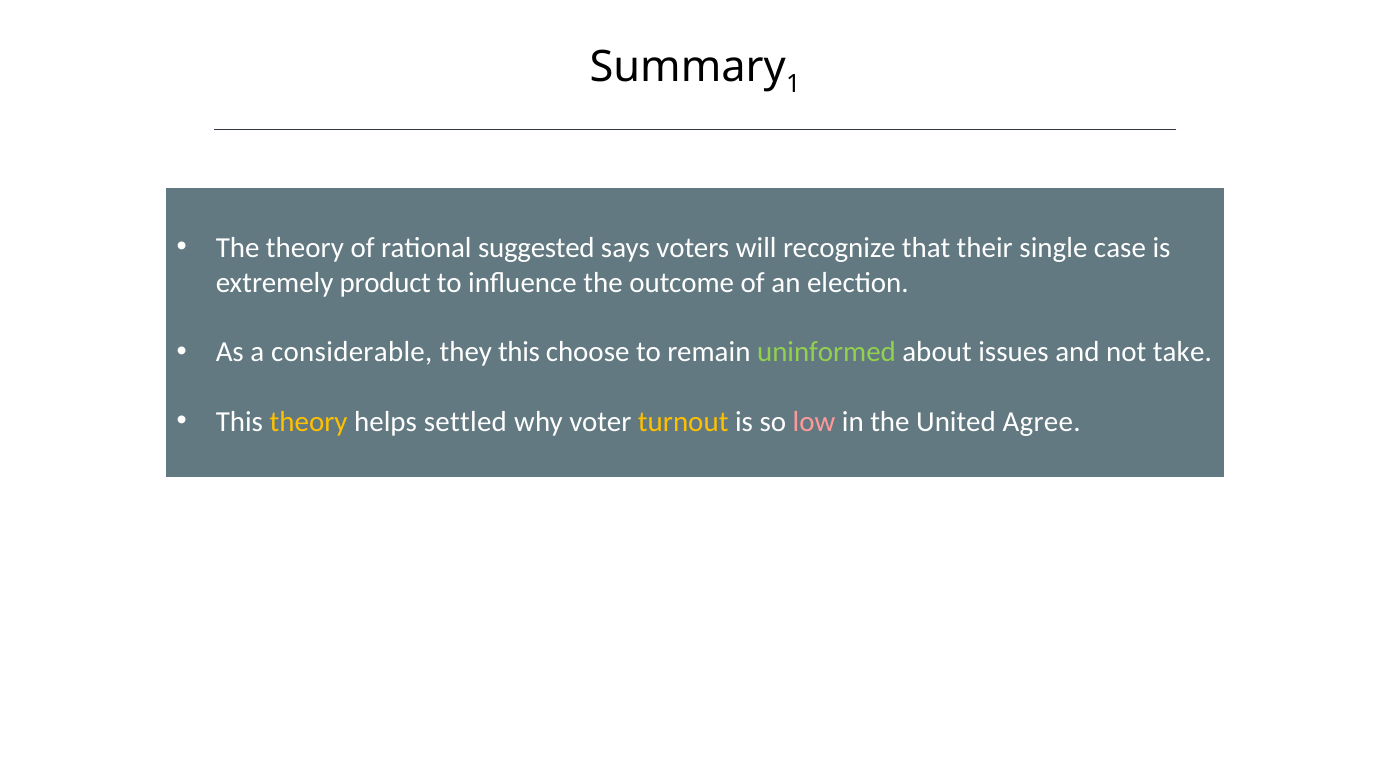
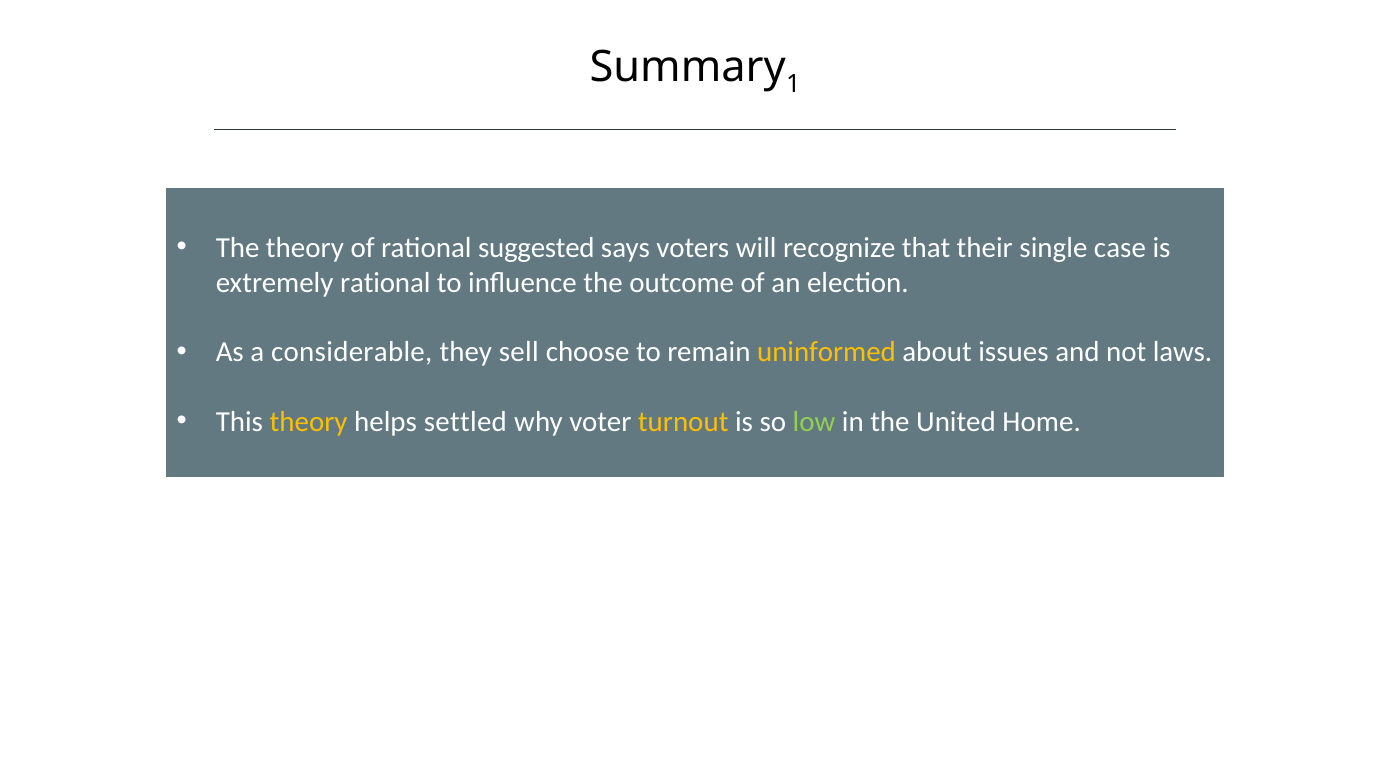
extremely product: product -> rational
they this: this -> sell
uninformed colour: light green -> yellow
take: take -> laws
low colour: pink -> light green
Agree: Agree -> Home
